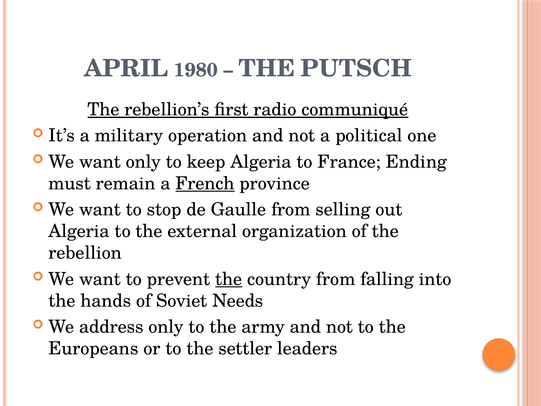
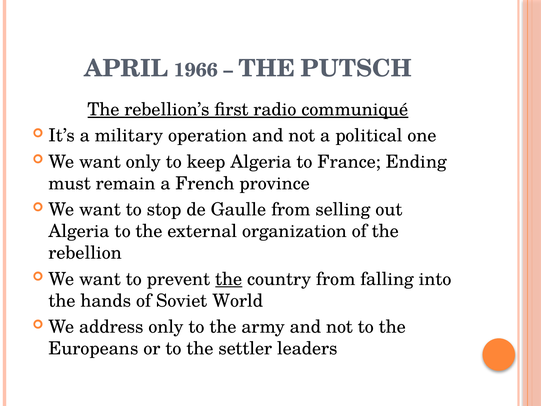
1980: 1980 -> 1966
French underline: present -> none
Needs: Needs -> World
